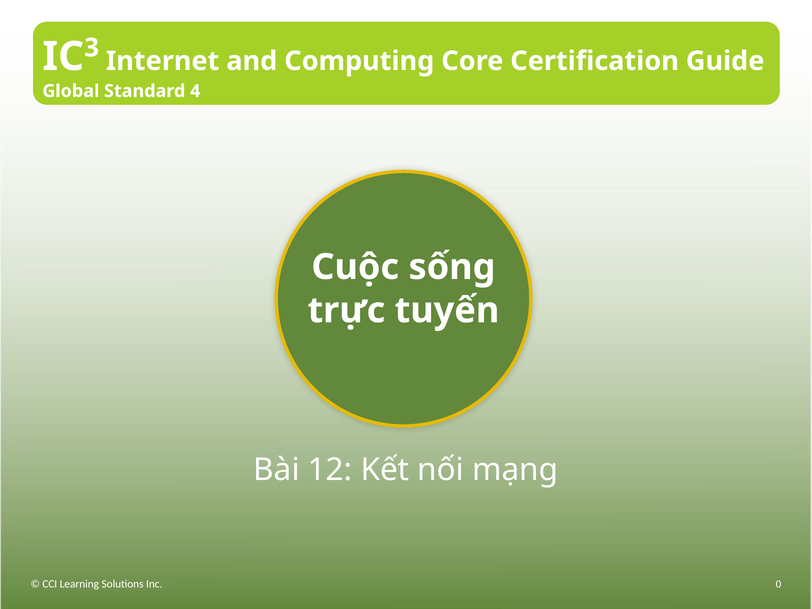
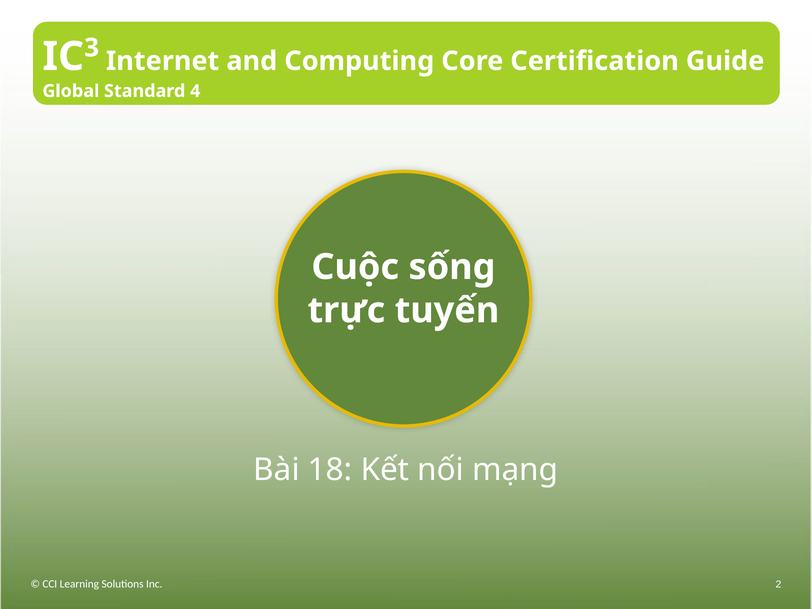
12: 12 -> 18
0: 0 -> 2
